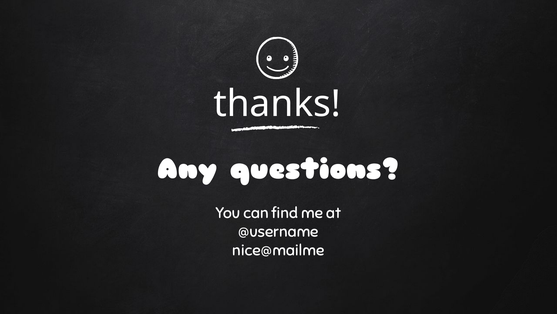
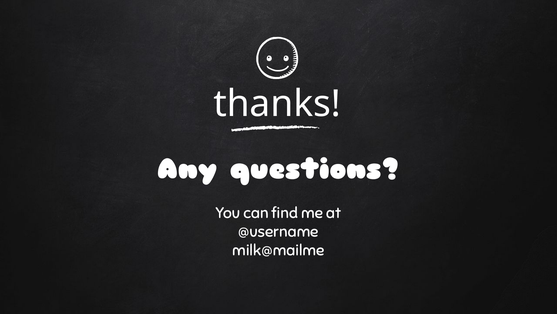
nice@mailme: nice@mailme -> milk@mailme
